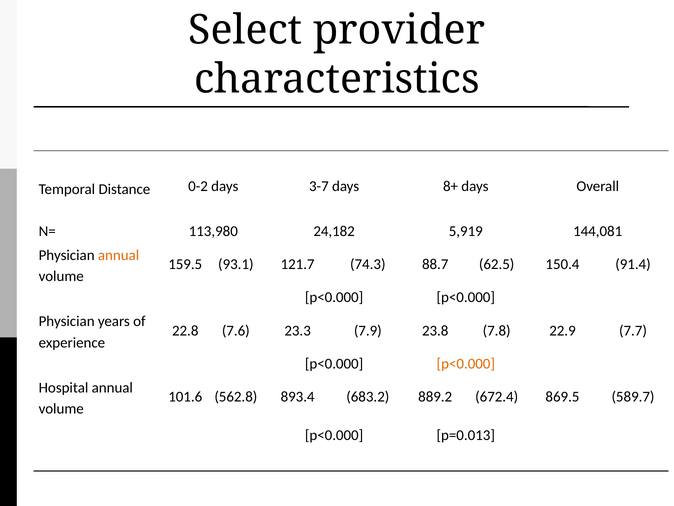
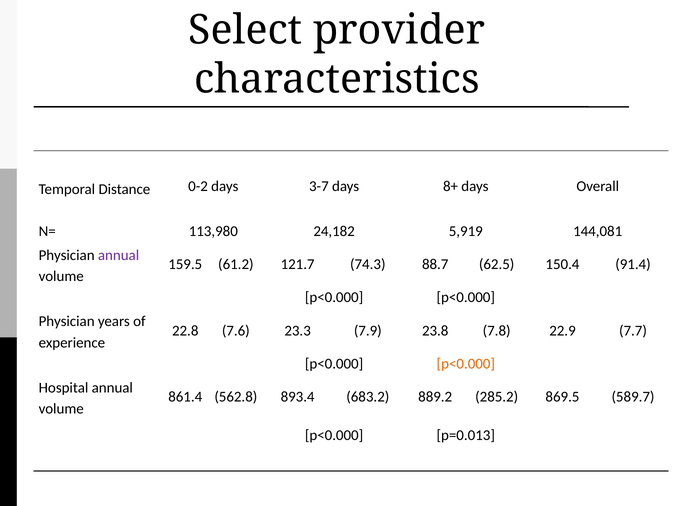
annual at (119, 255) colour: orange -> purple
93.1: 93.1 -> 61.2
101.6: 101.6 -> 861.4
672.4: 672.4 -> 285.2
